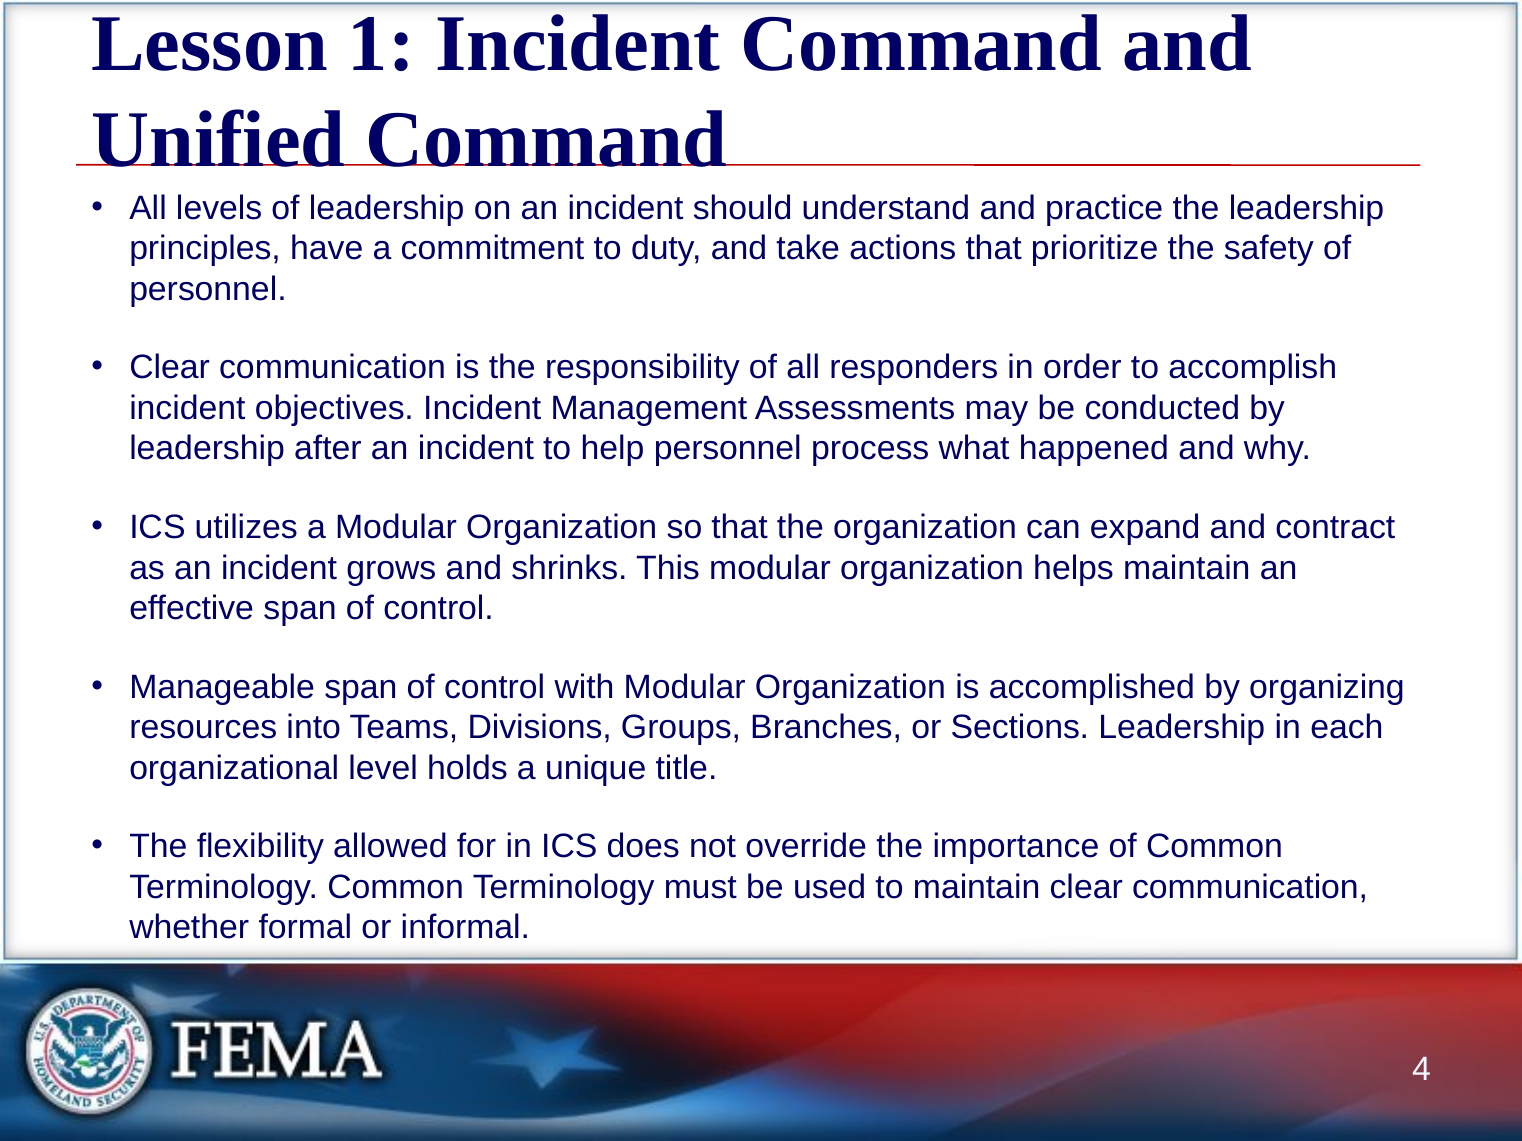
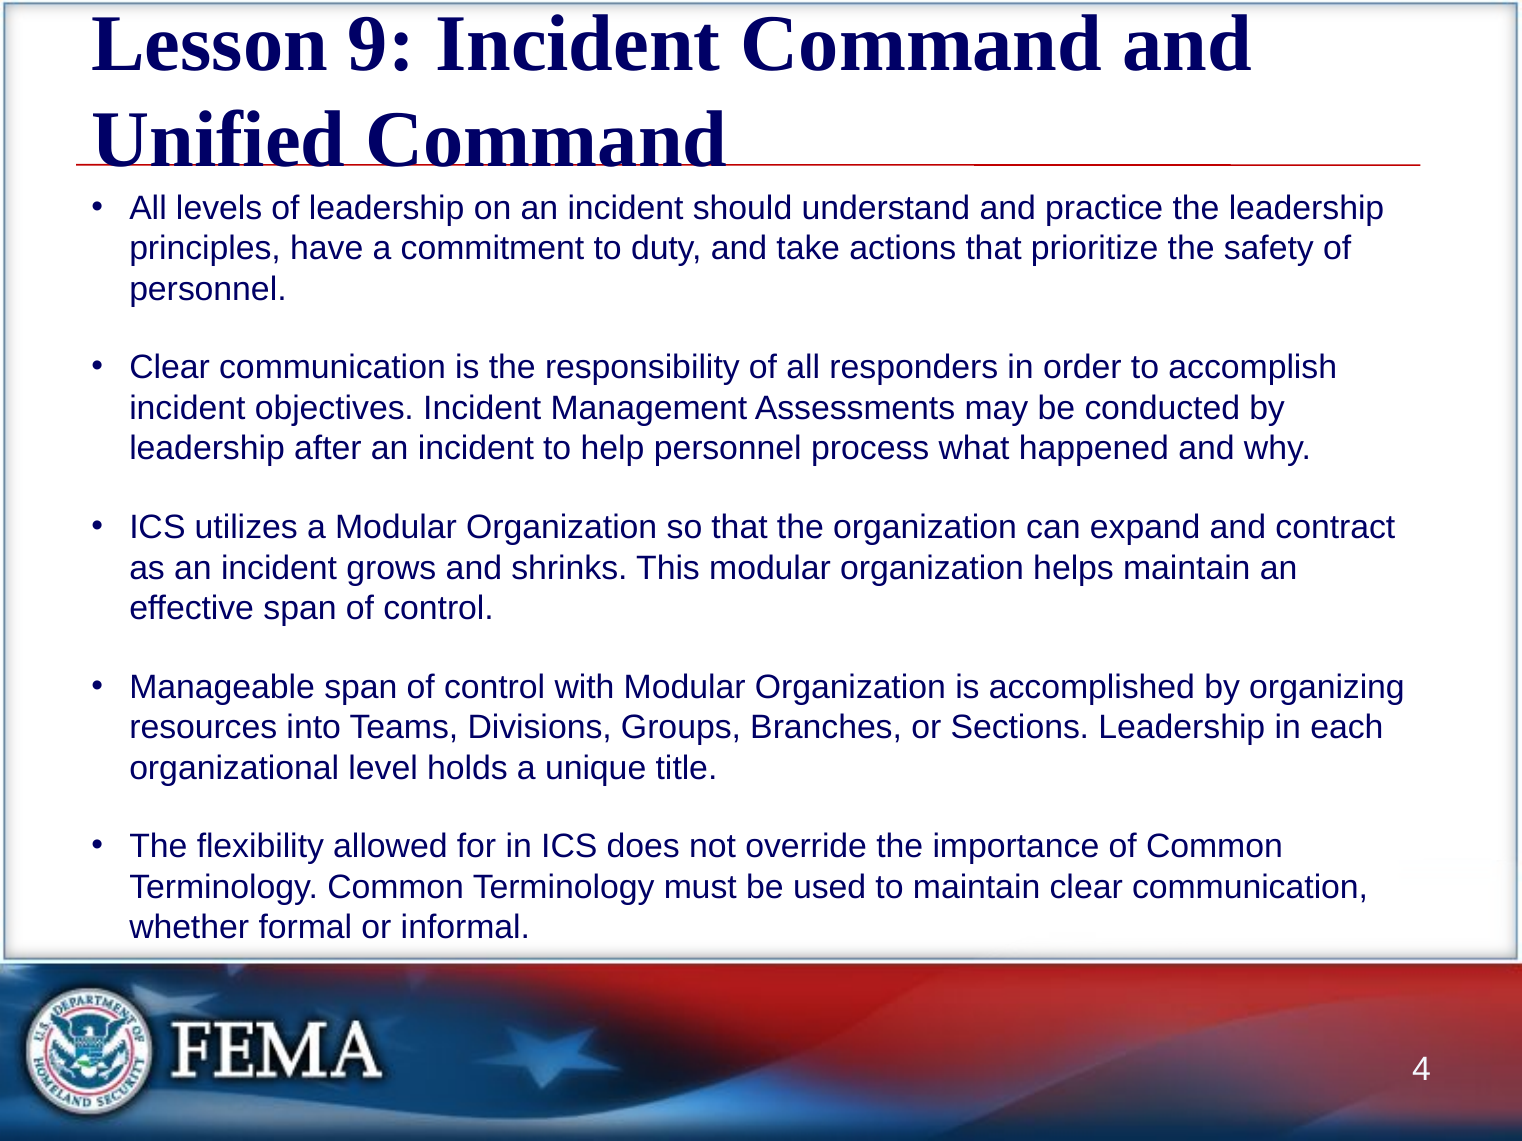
1: 1 -> 9
